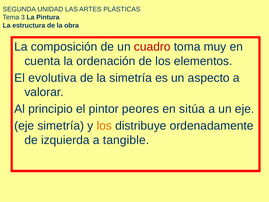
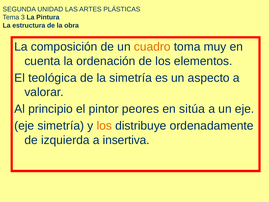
cuadro colour: red -> orange
evolutiva: evolutiva -> teológica
tangible: tangible -> insertiva
